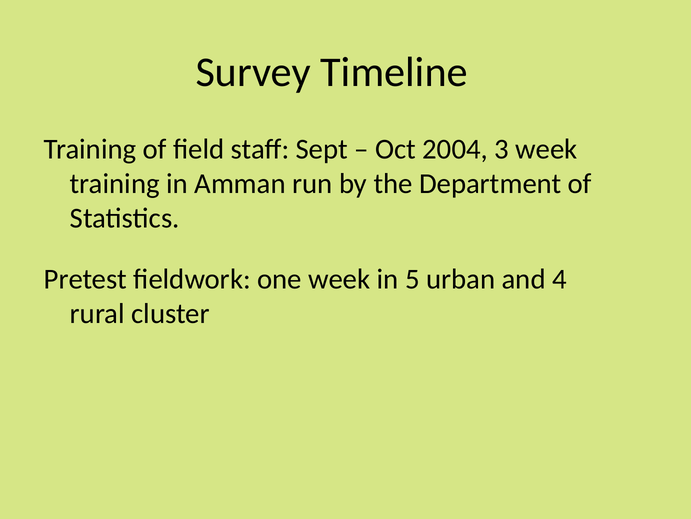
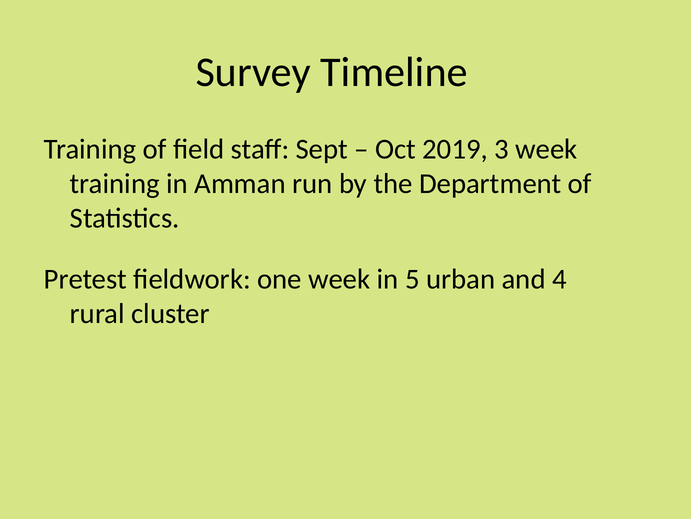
2004: 2004 -> 2019
